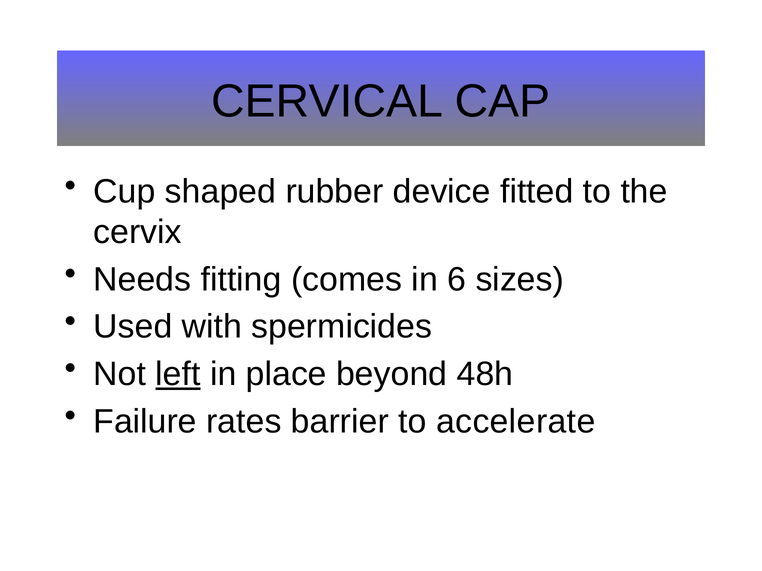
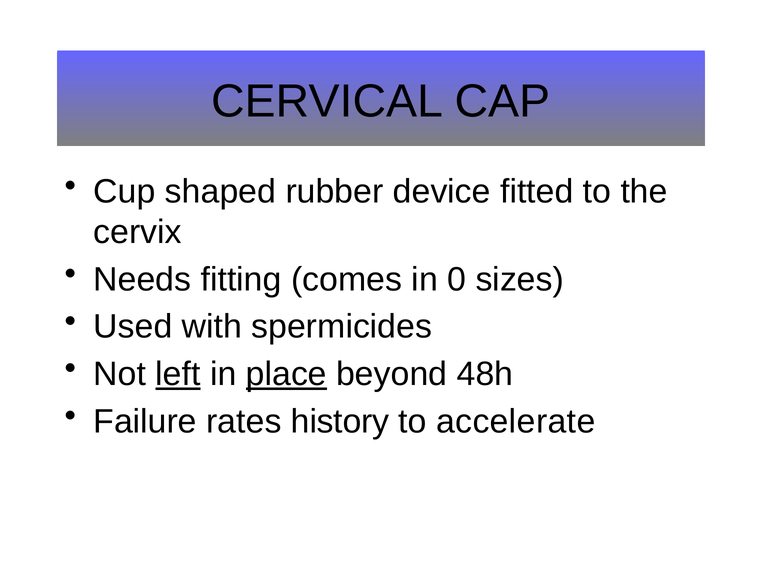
6: 6 -> 0
place underline: none -> present
barrier: barrier -> history
